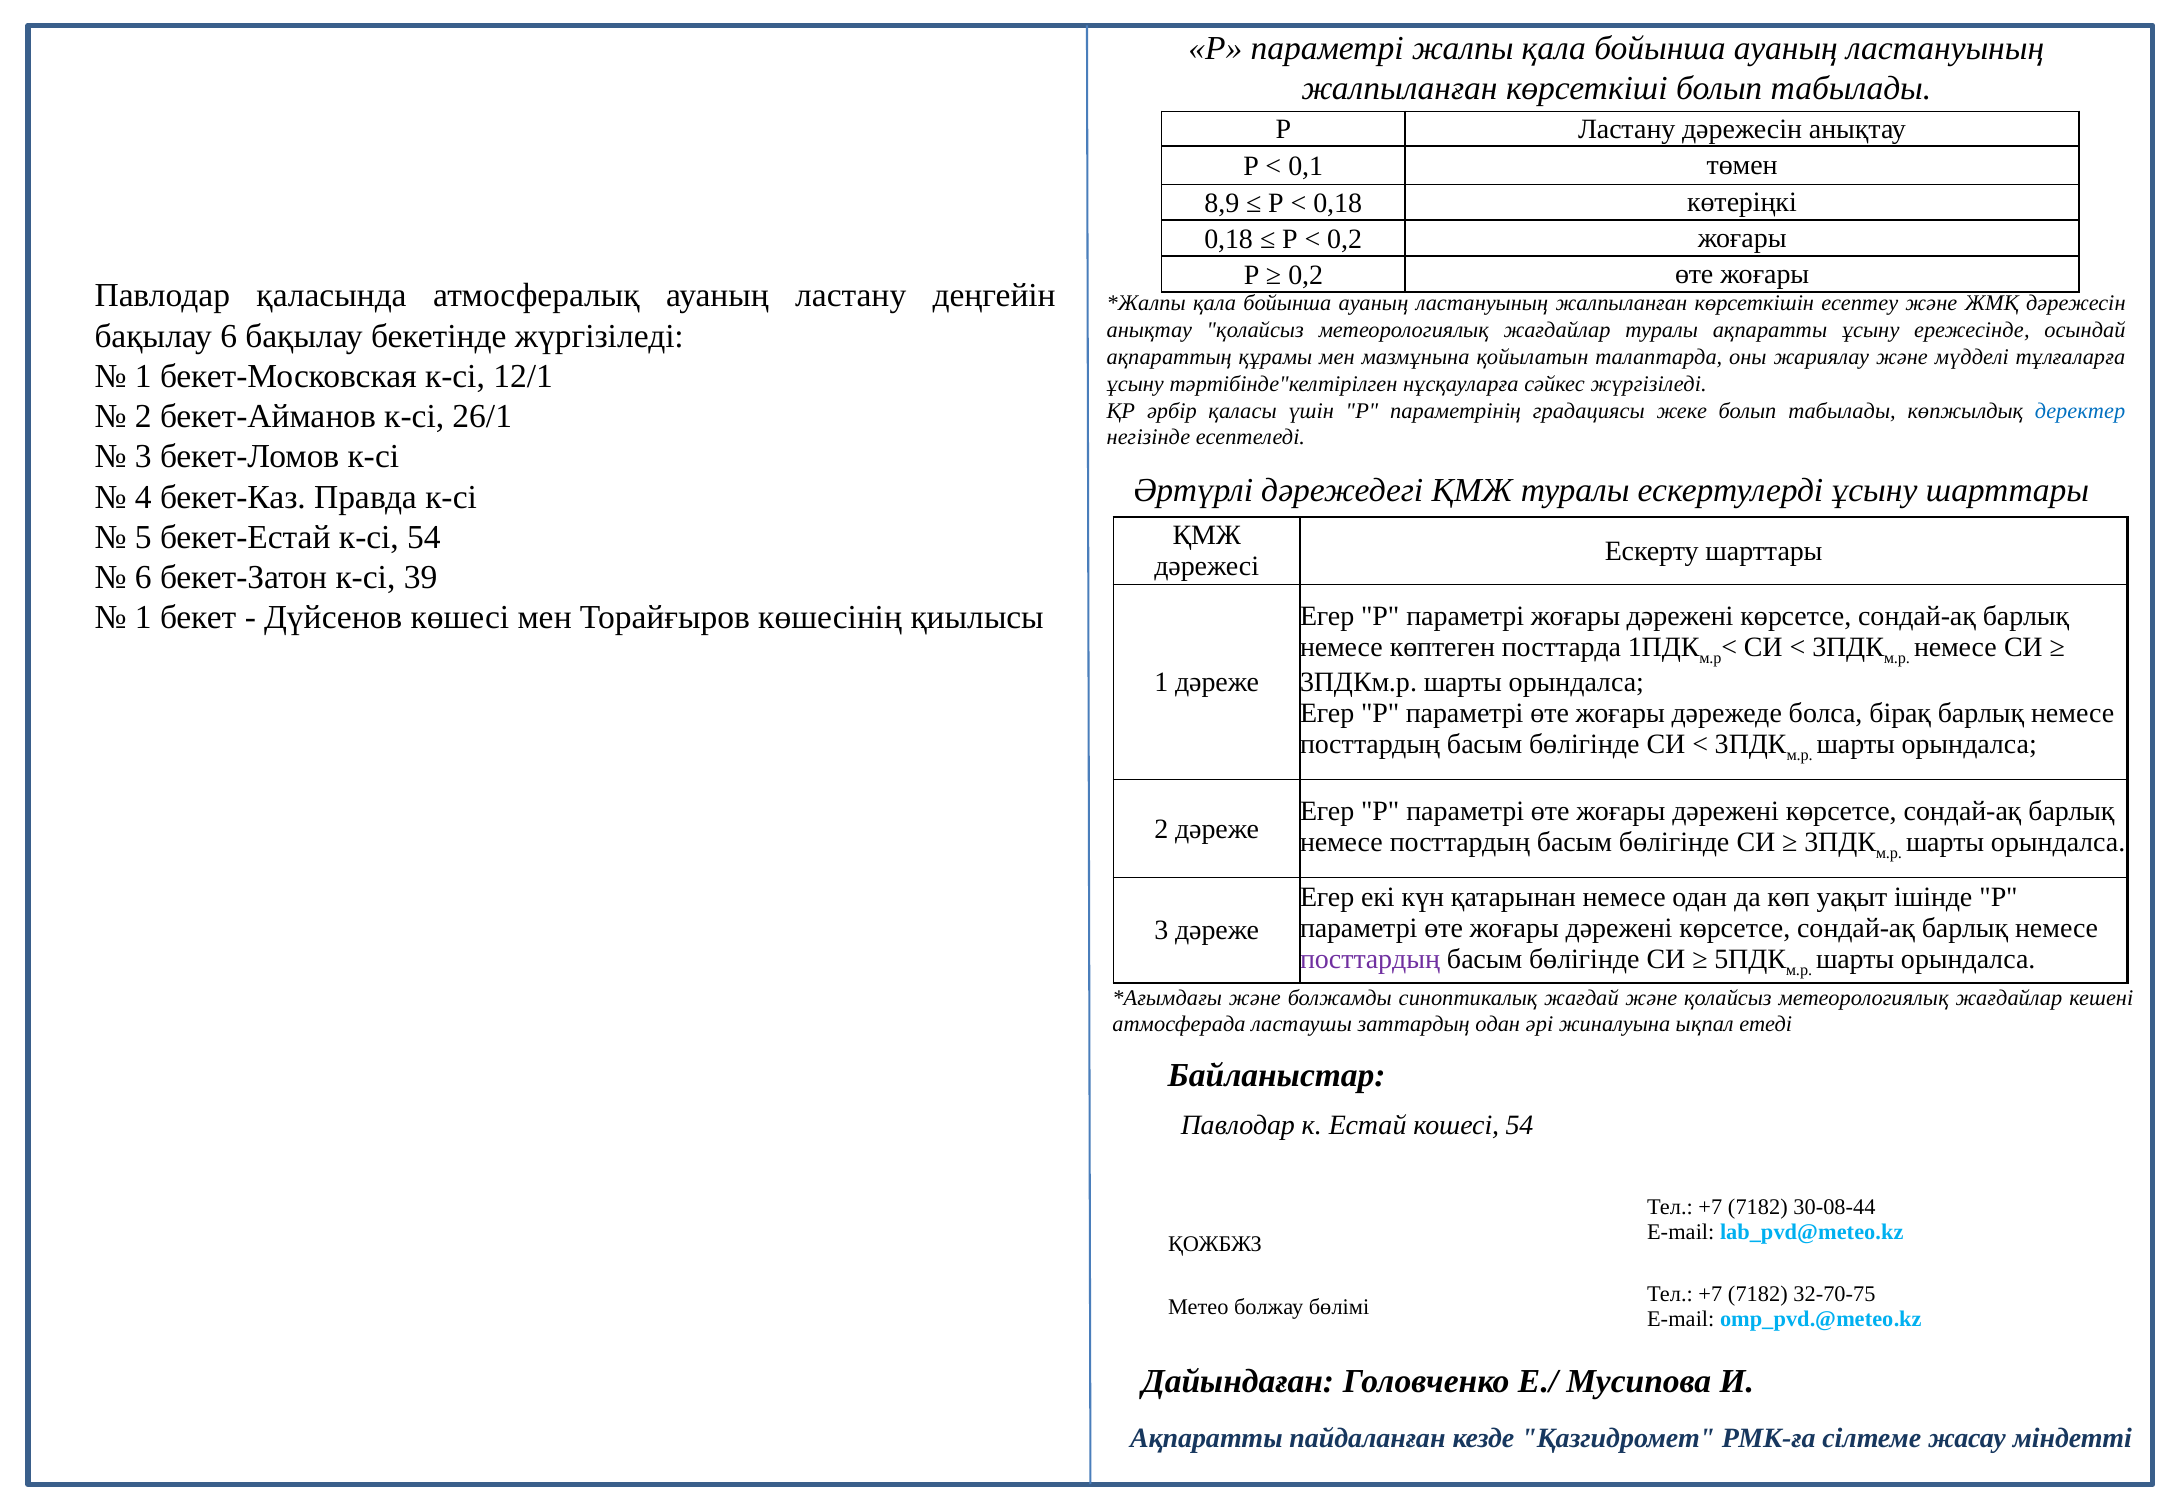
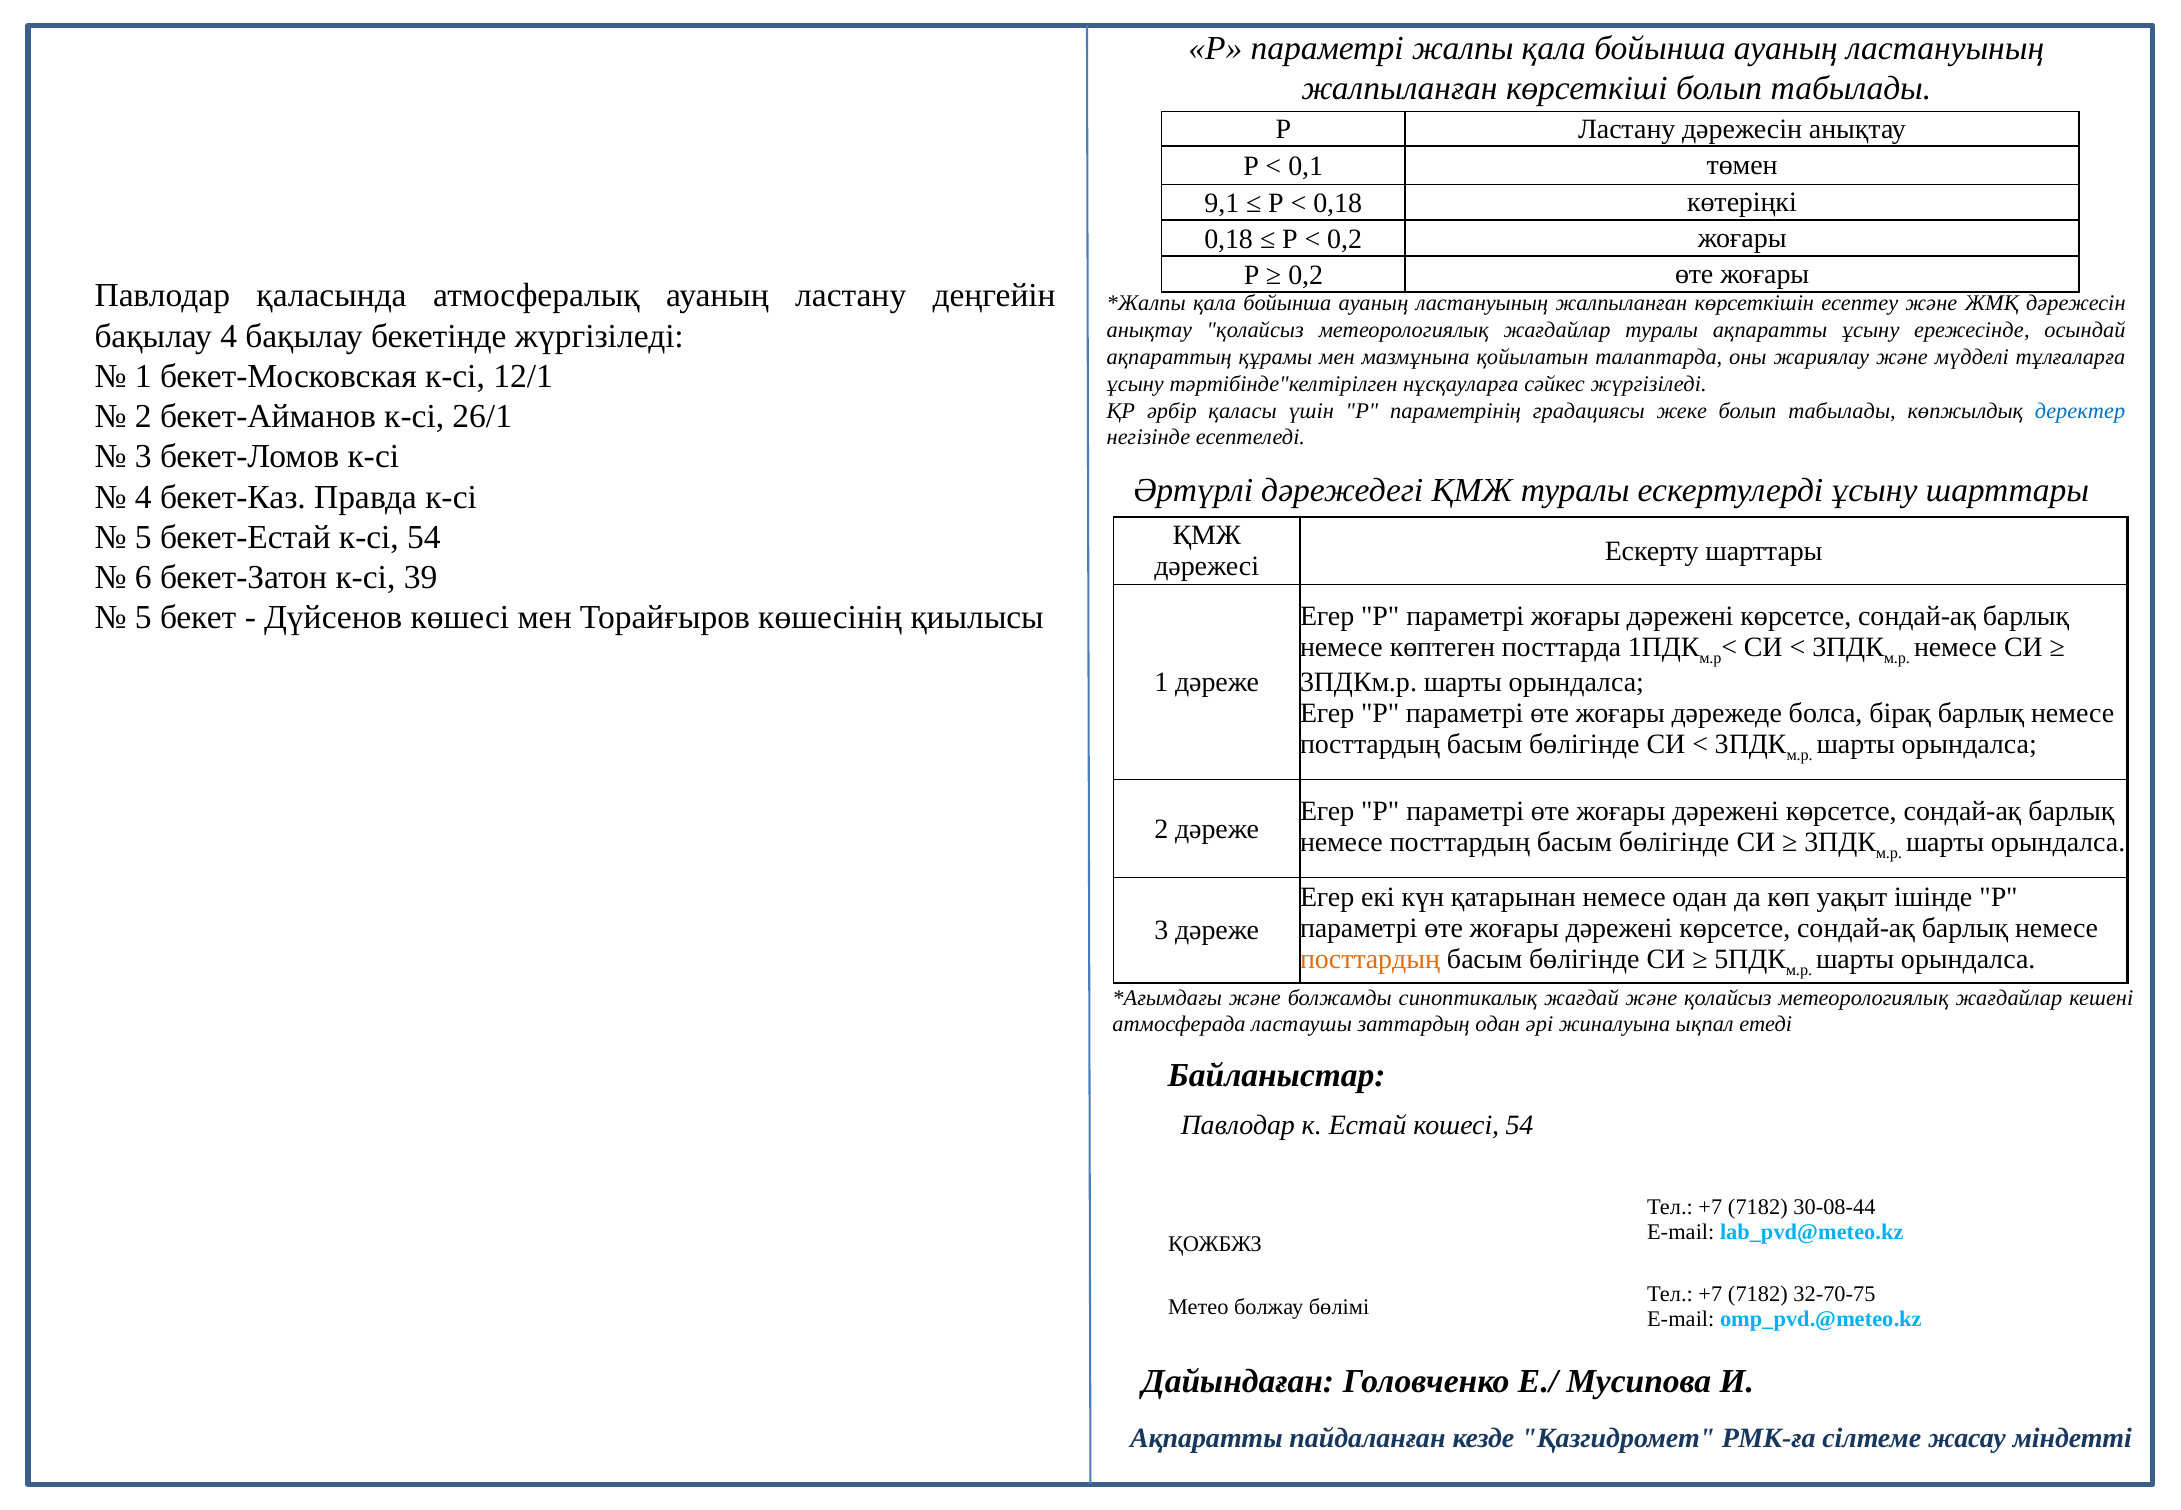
8,9: 8,9 -> 9,1
бақылау 6: 6 -> 4
1 at (143, 618): 1 -> 5
посттардың at (1370, 959) colour: purple -> orange
